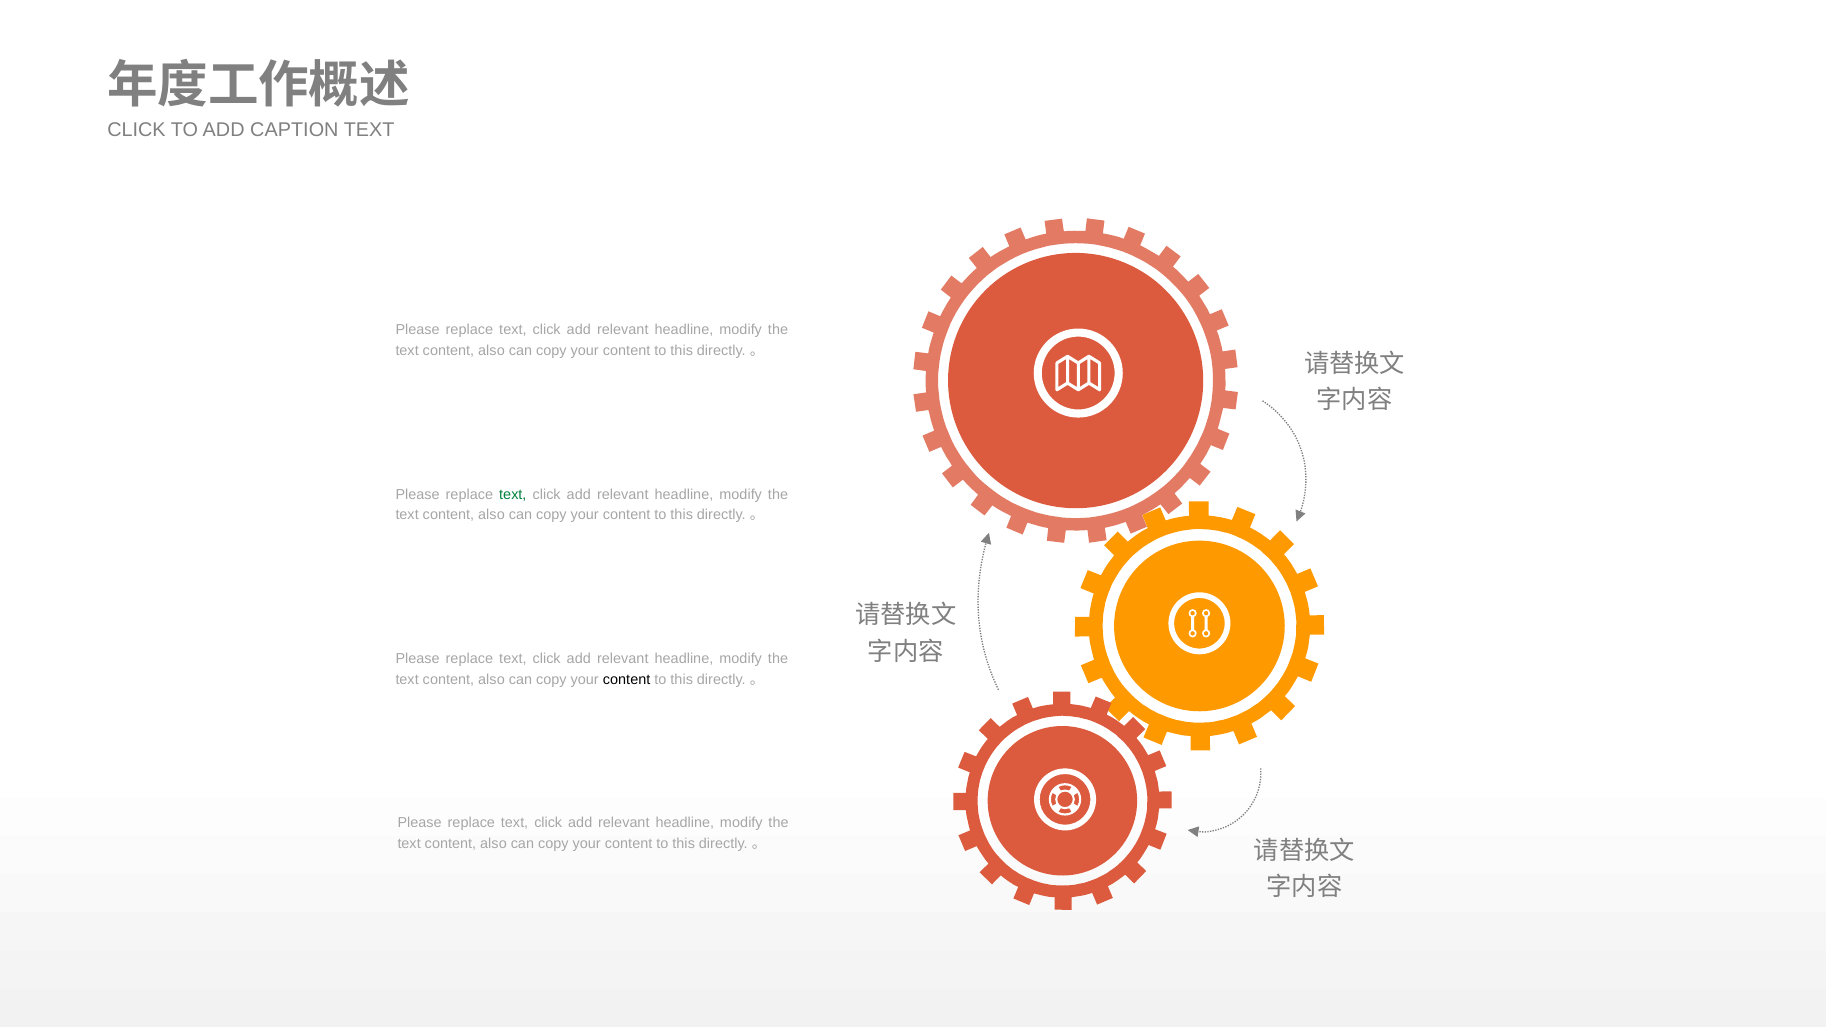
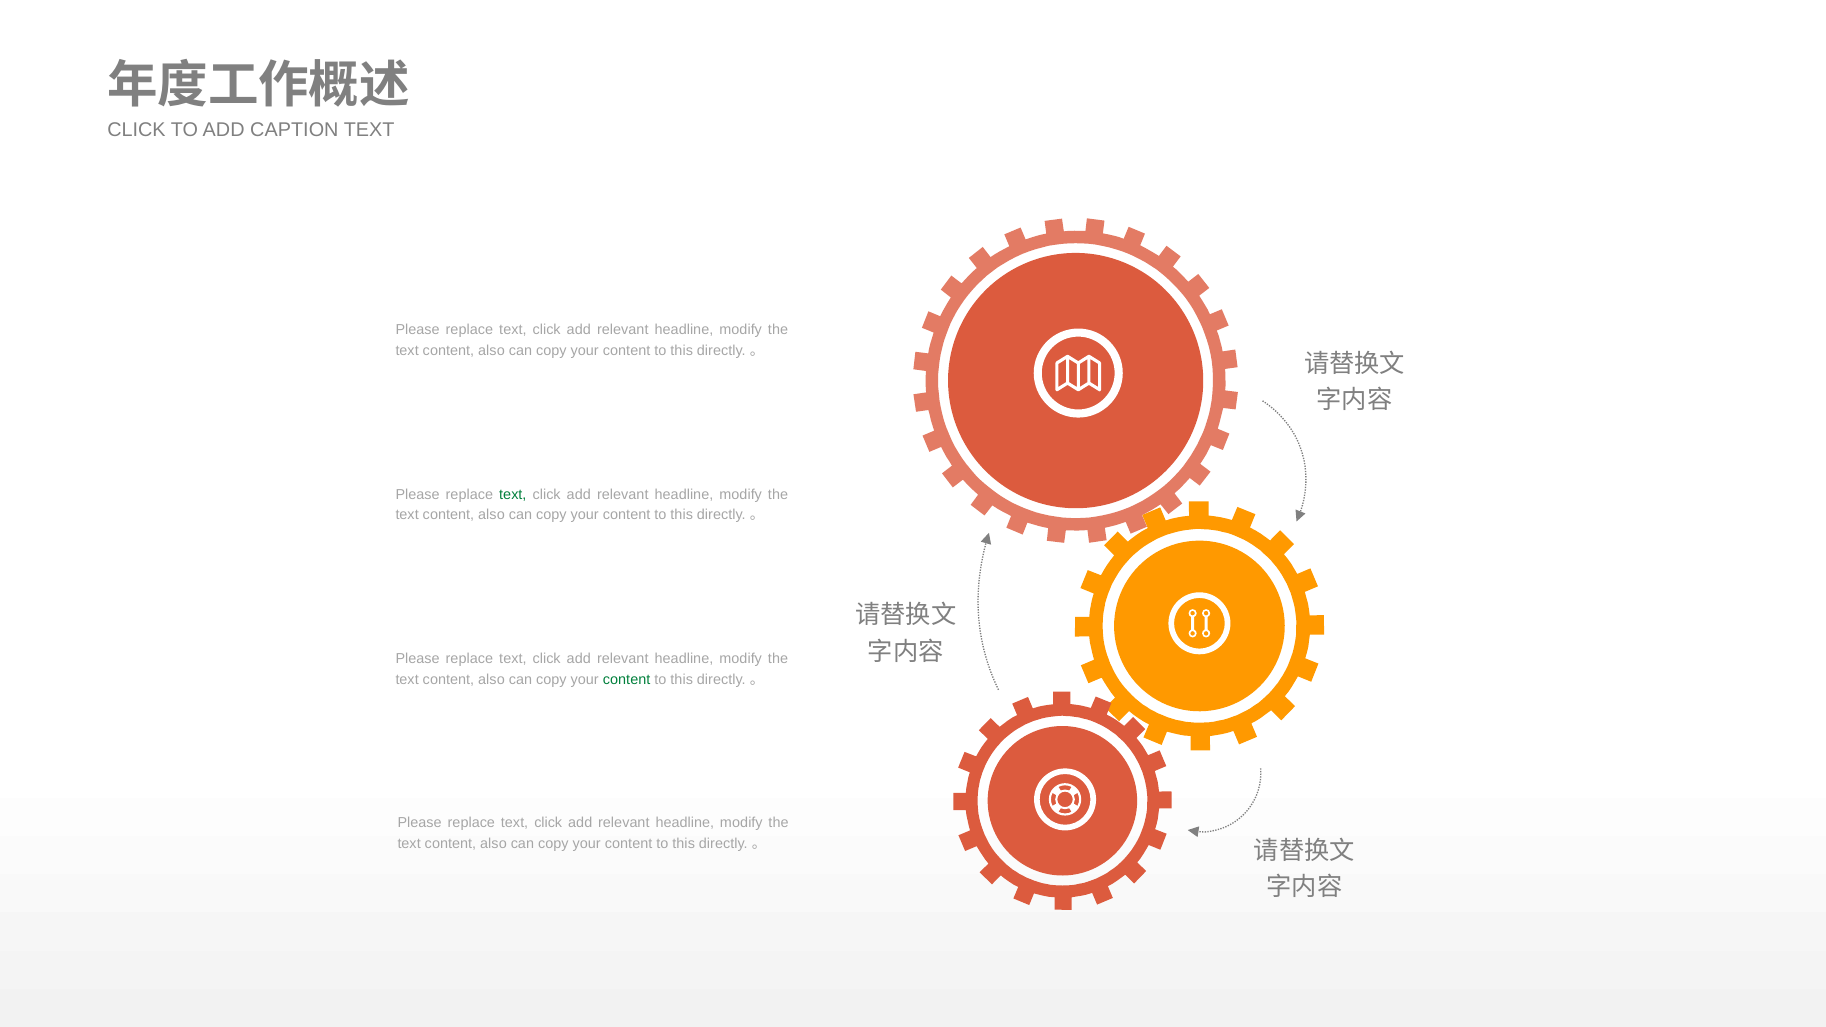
content at (627, 680) colour: black -> green
